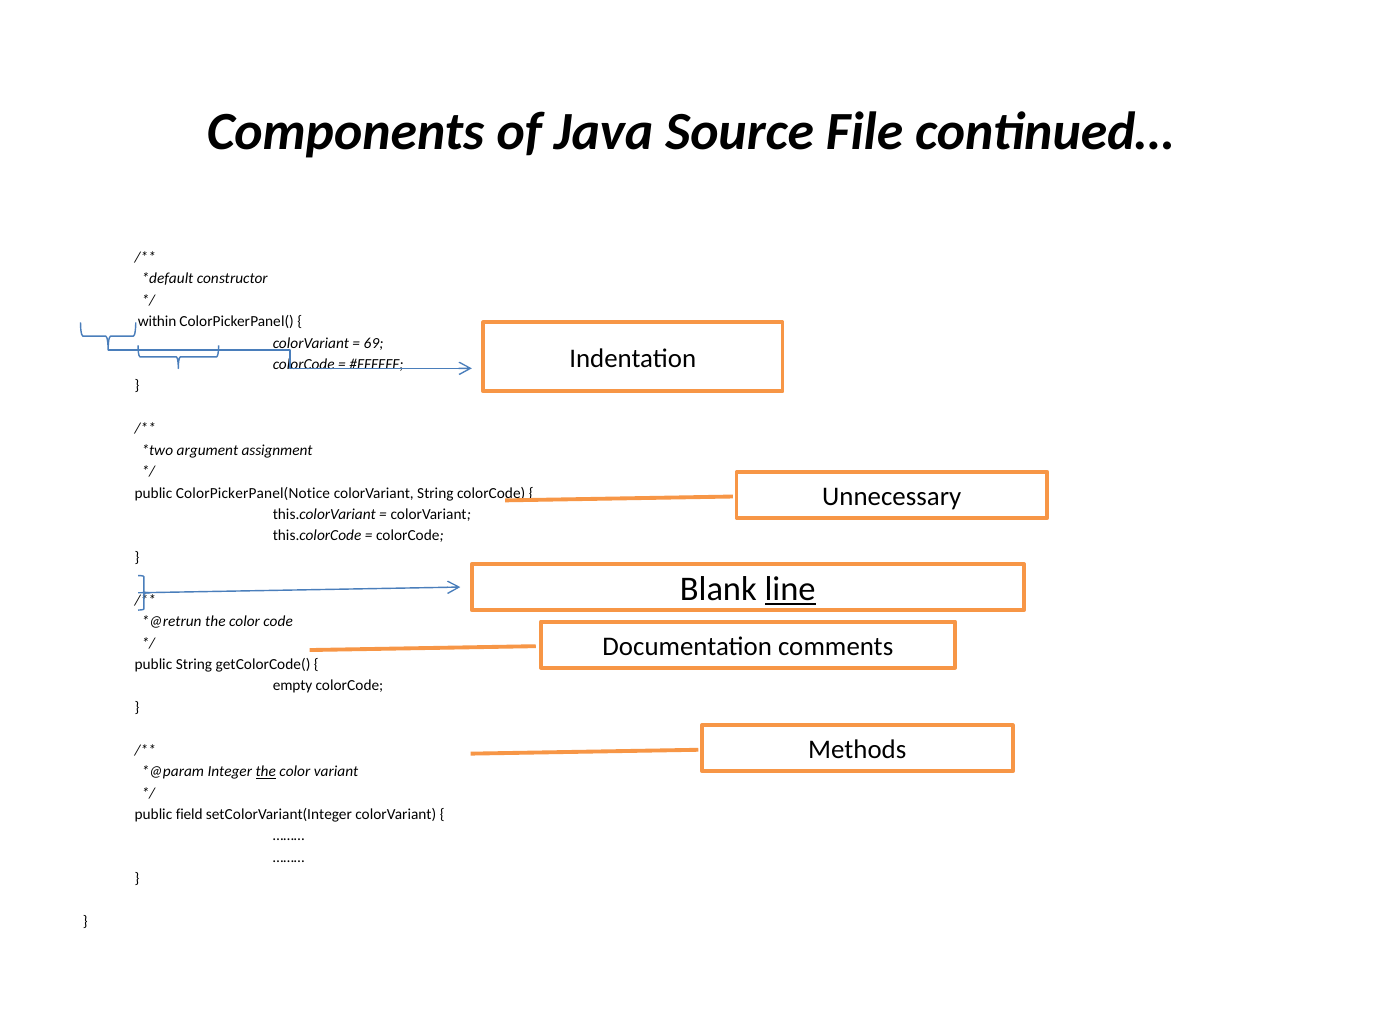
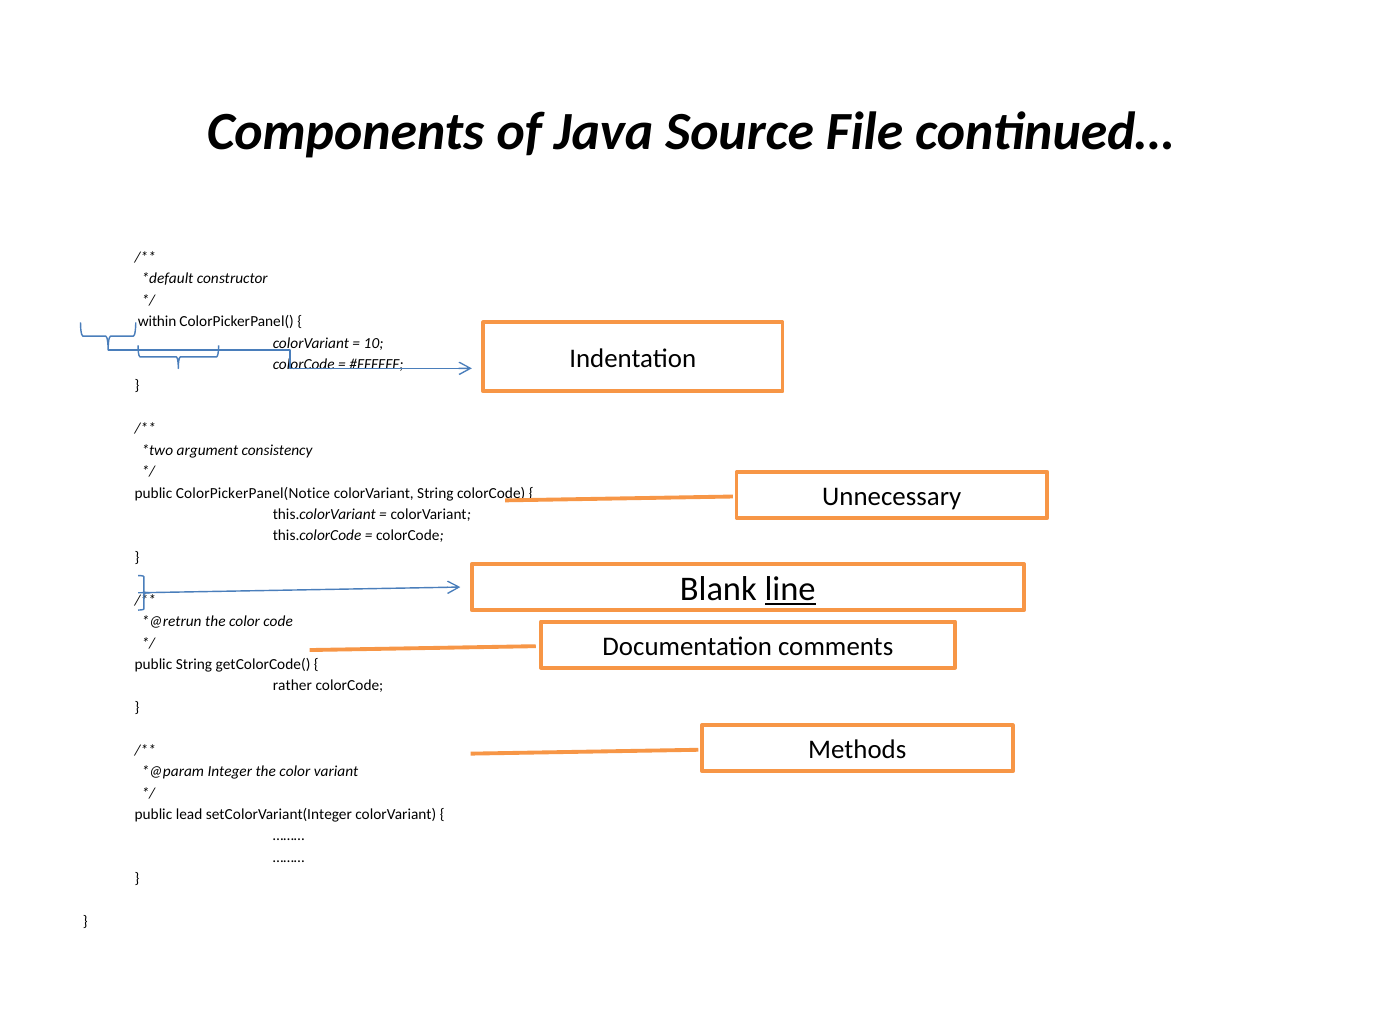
69: 69 -> 10
assignment: assignment -> consistency
empty: empty -> rather
the at (266, 771) underline: present -> none
field: field -> lead
